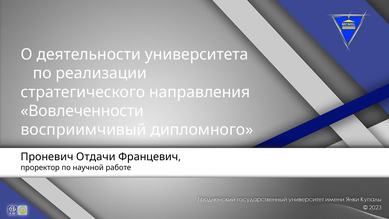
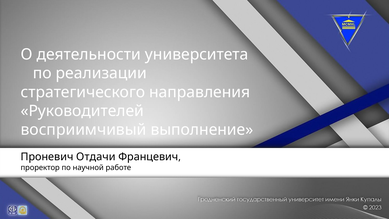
Вовлеченности: Вовлеченности -> Руководителей
дипломного: дипломного -> выполнение
